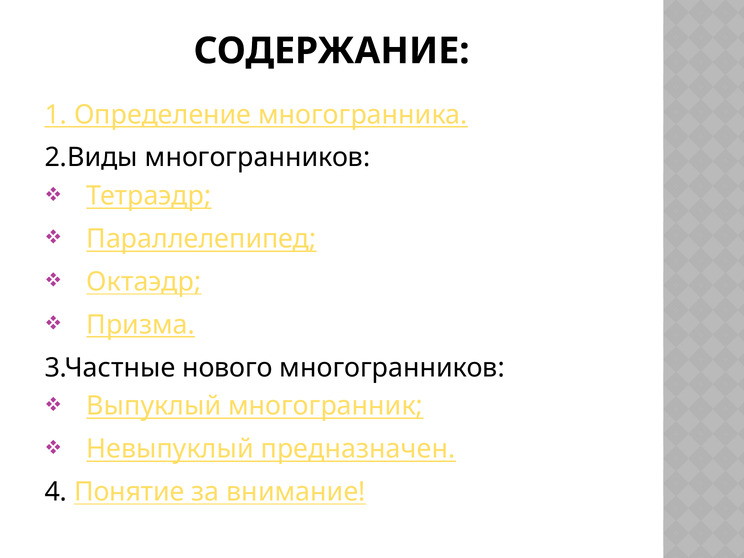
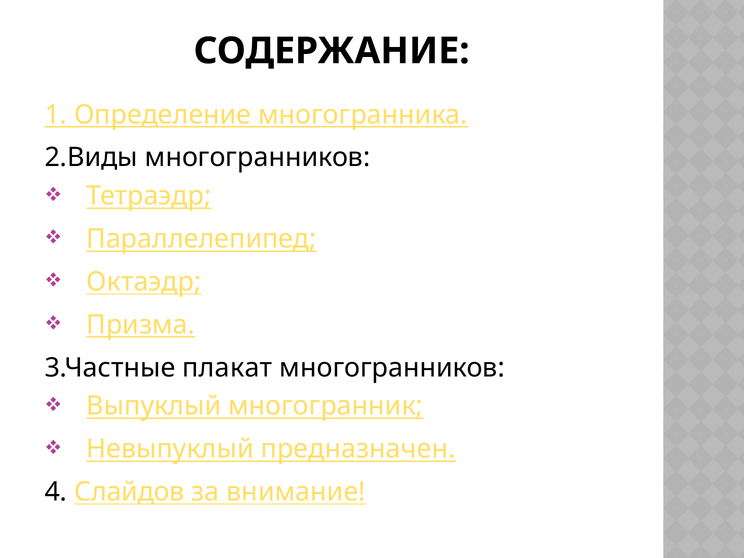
нового: нового -> плакат
Понятие: Понятие -> Слайдов
